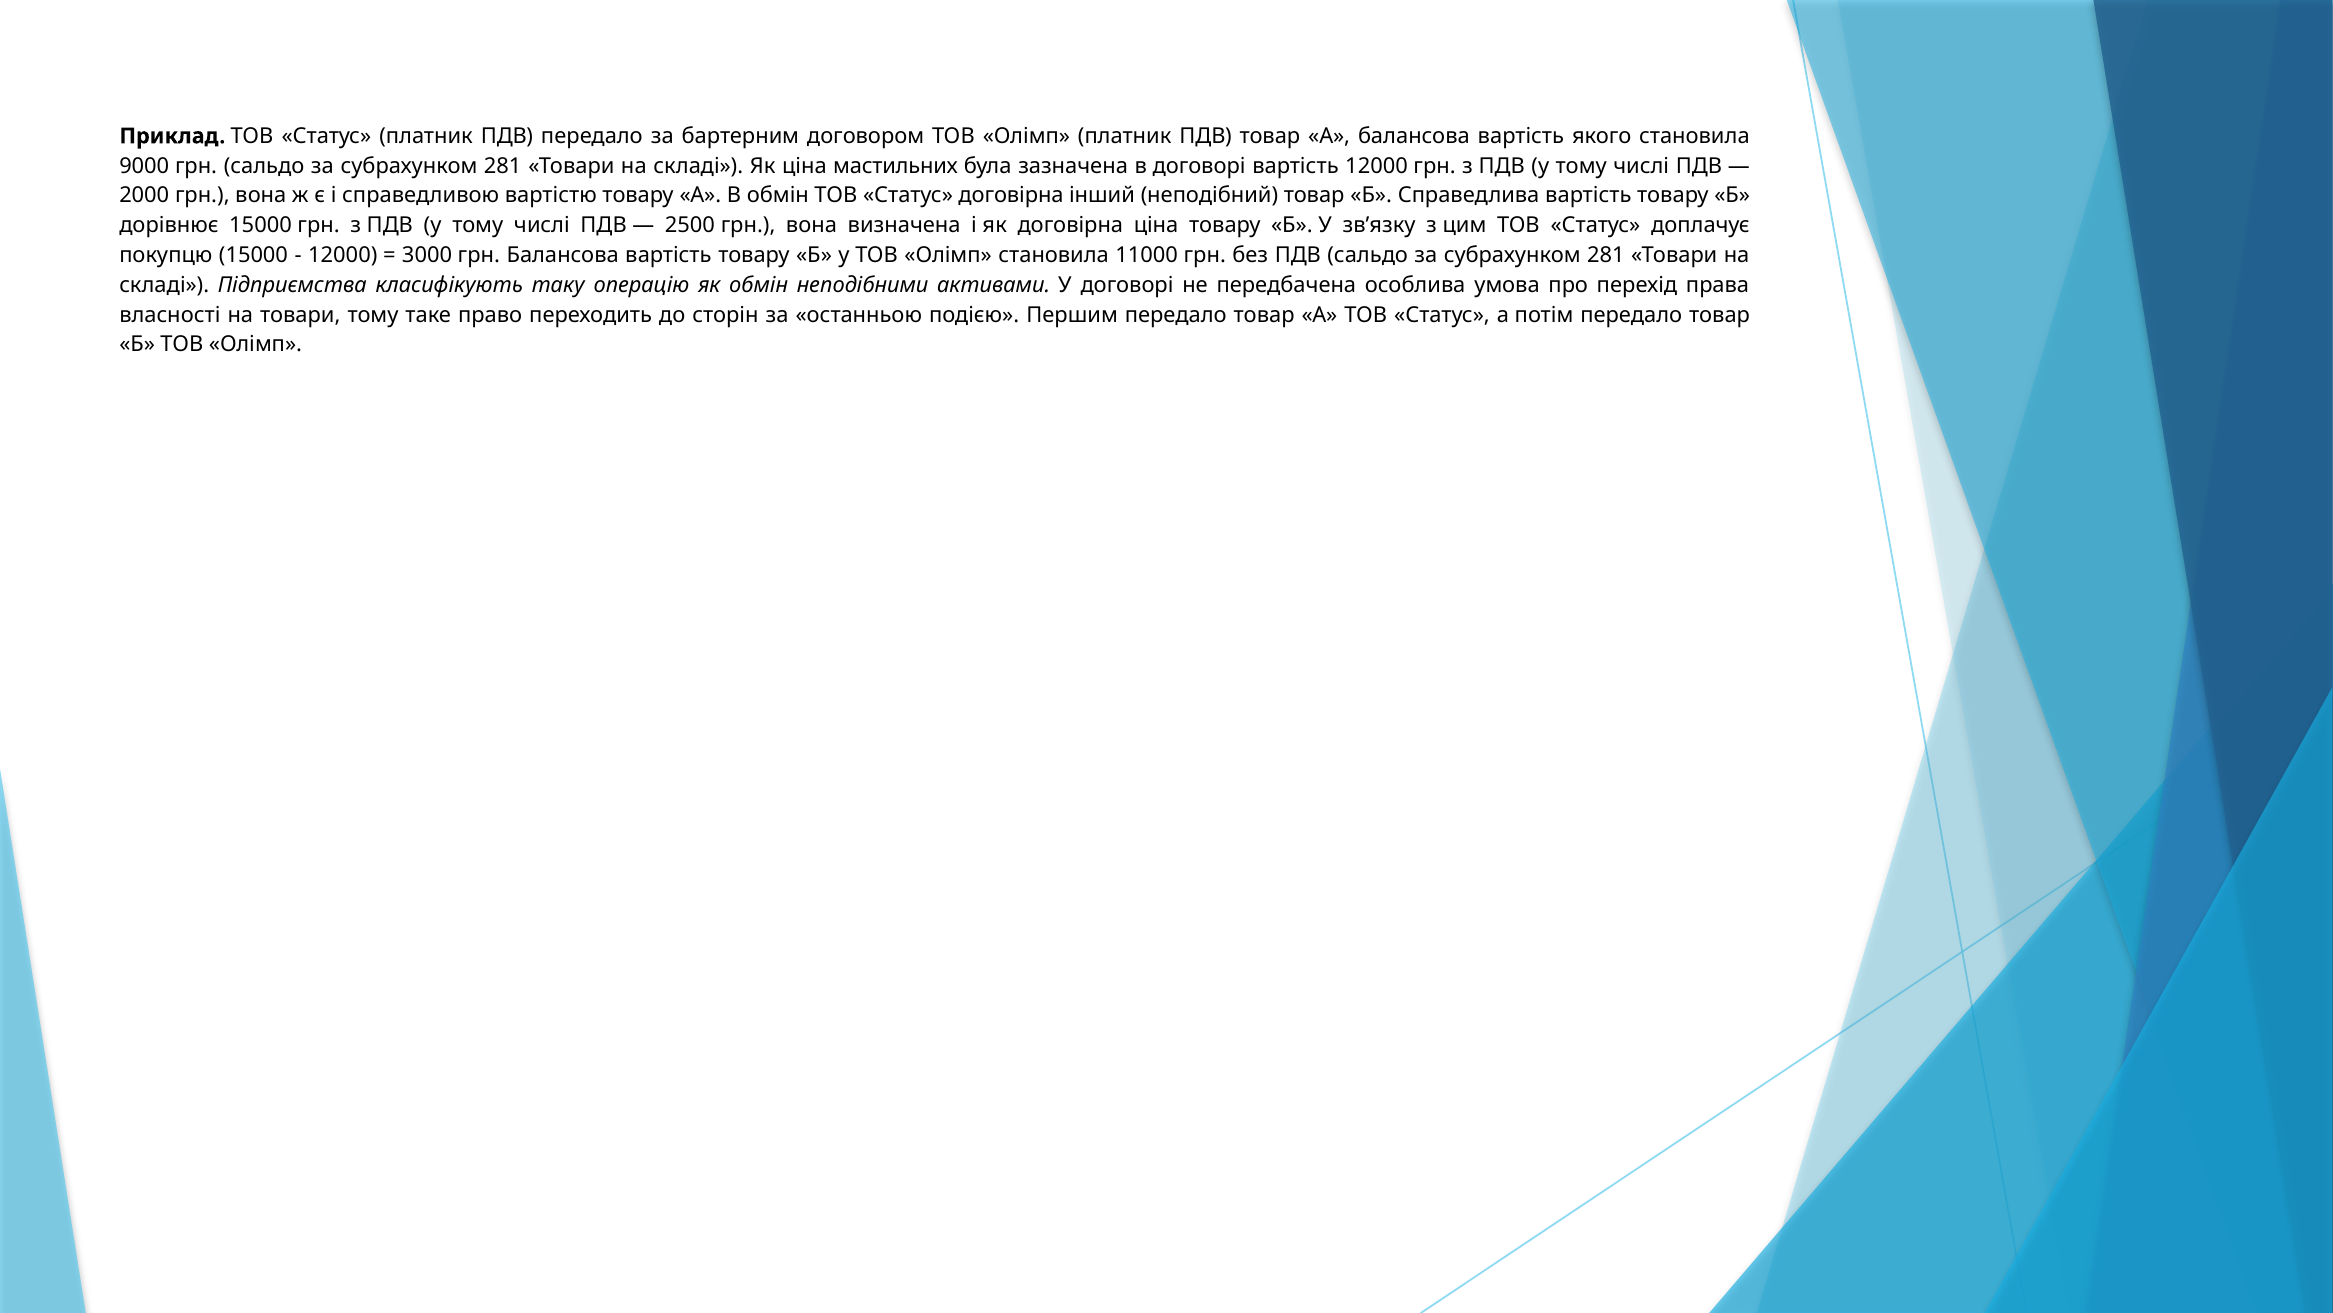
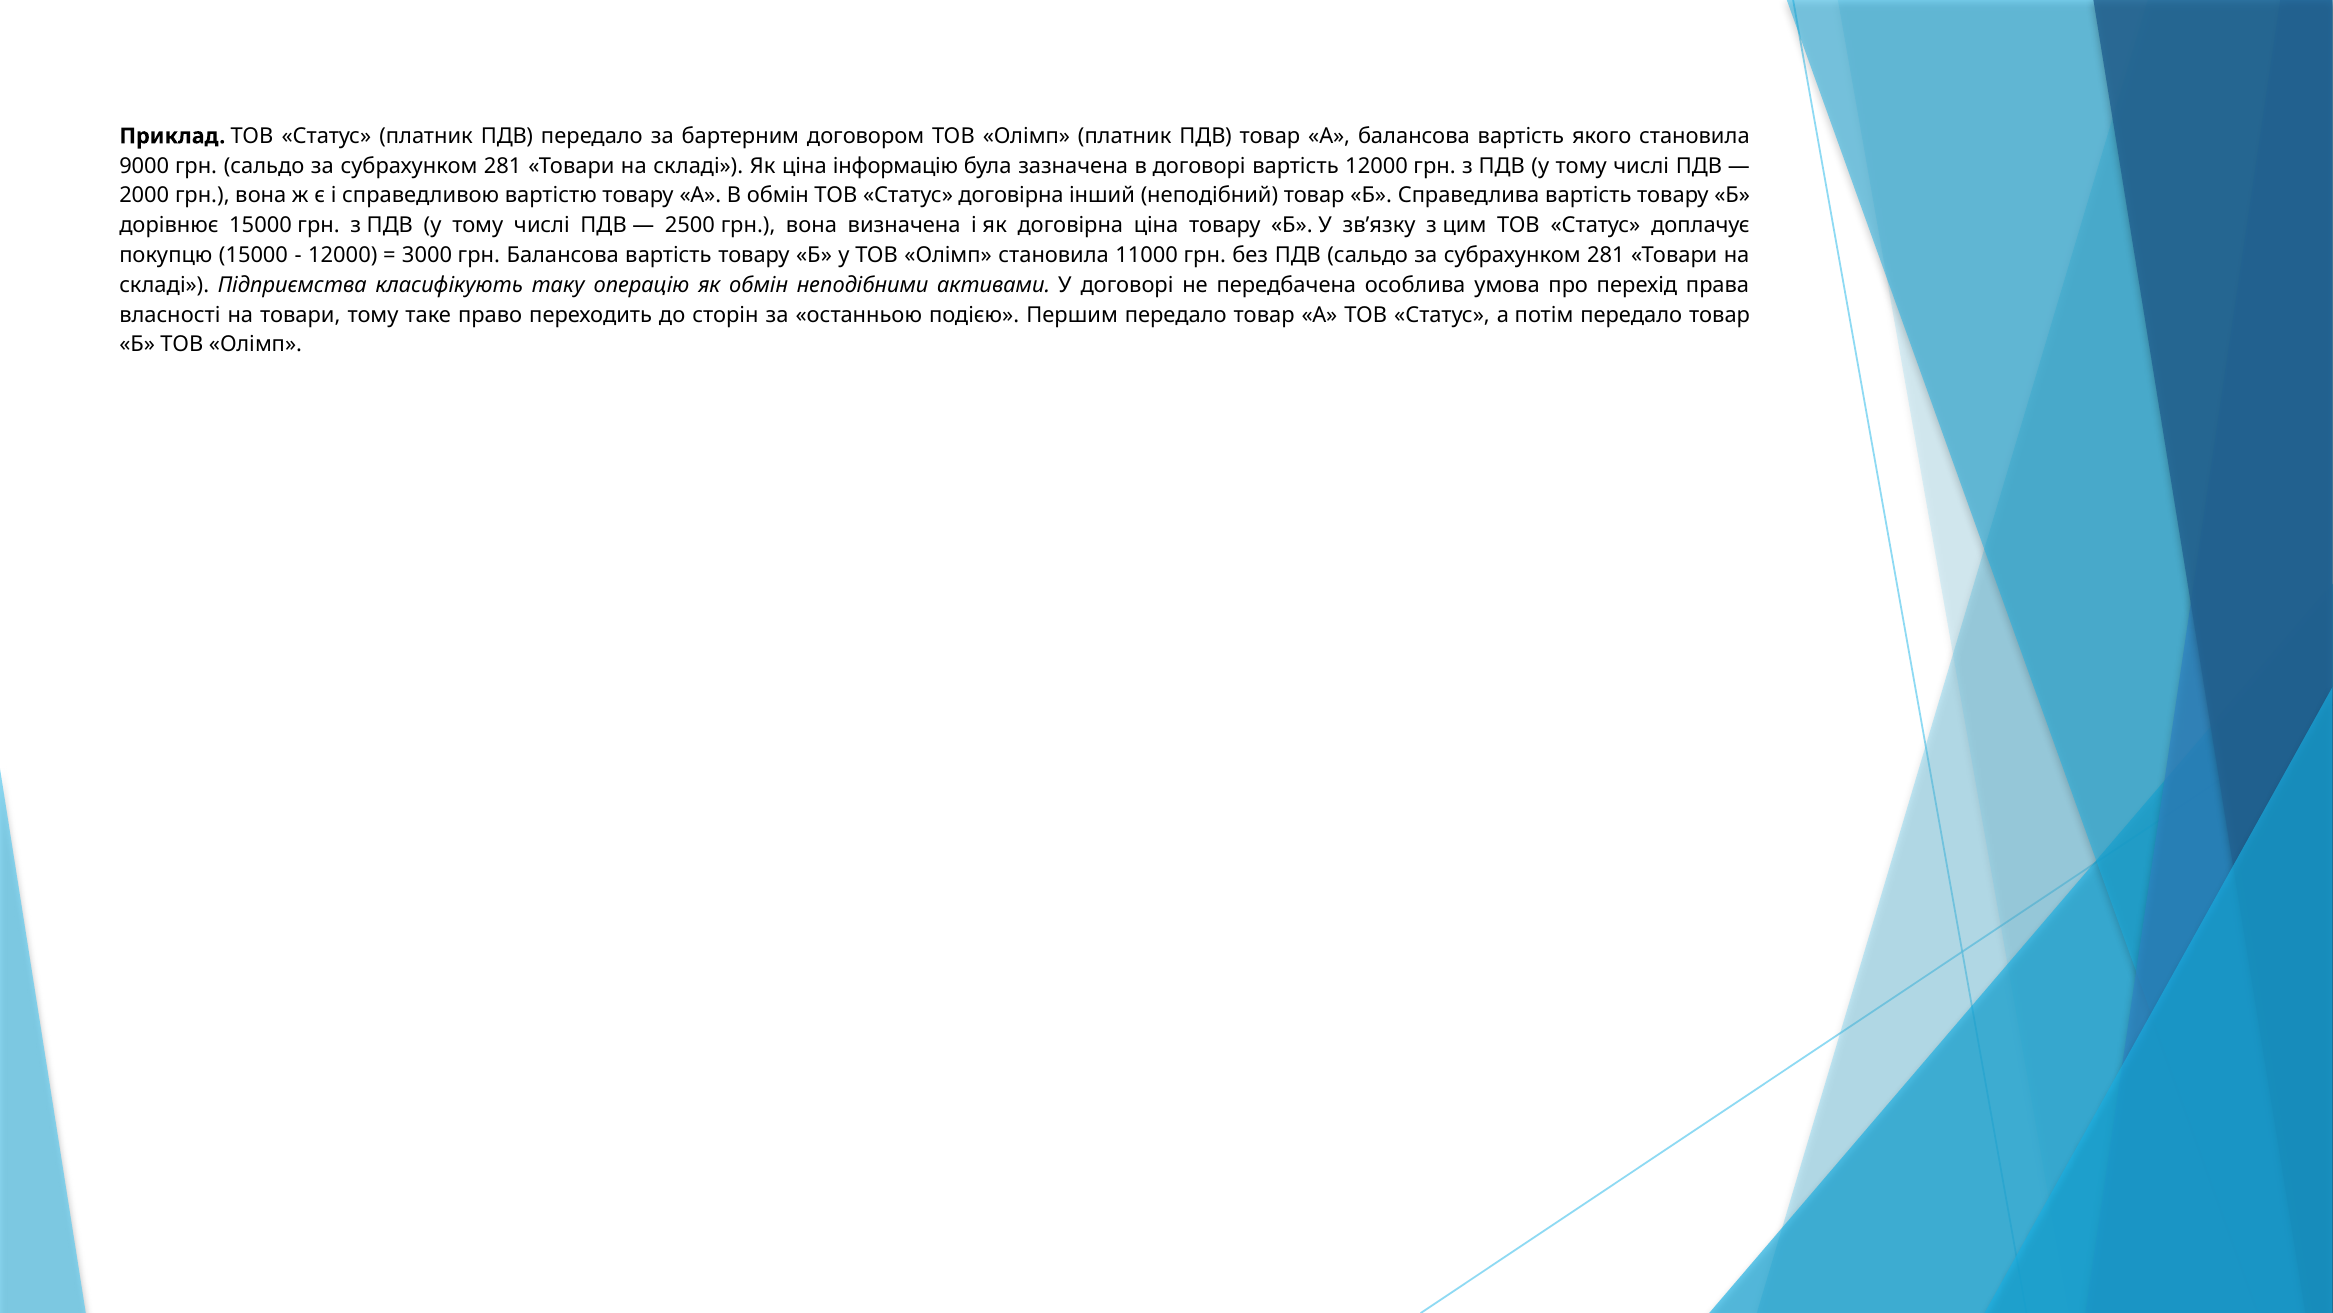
мастильних: мастильних -> інформацію
